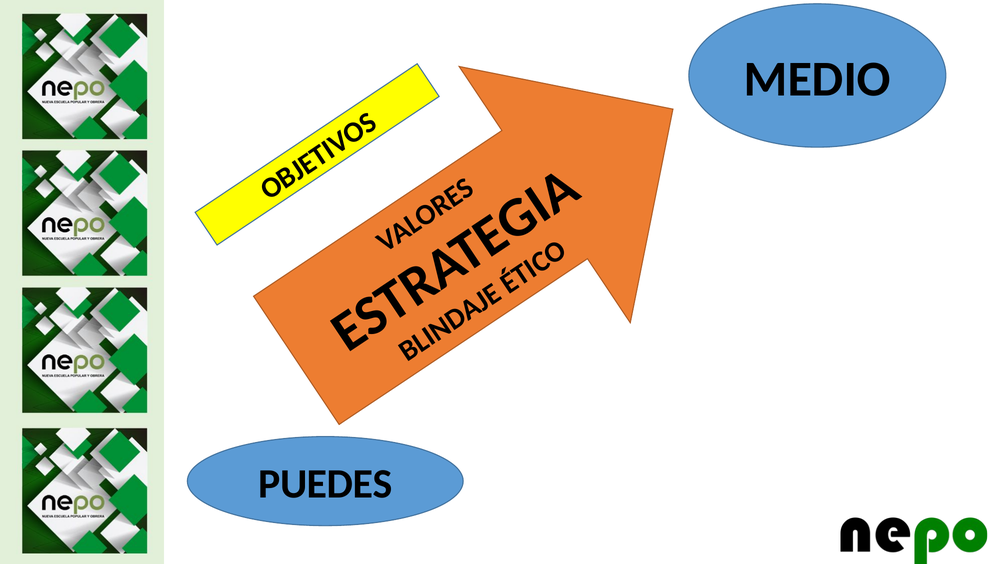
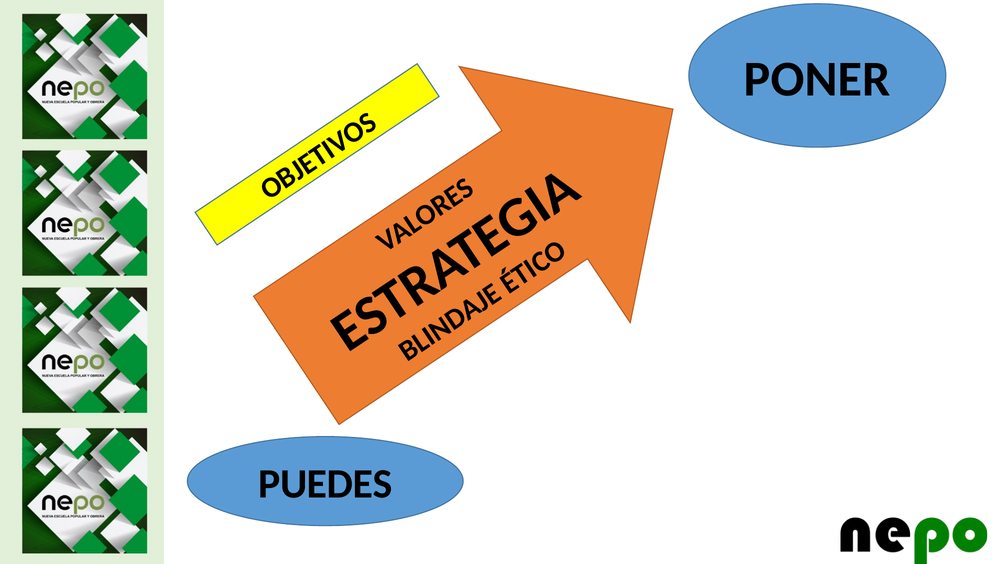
MEDIO: MEDIO -> PONER
